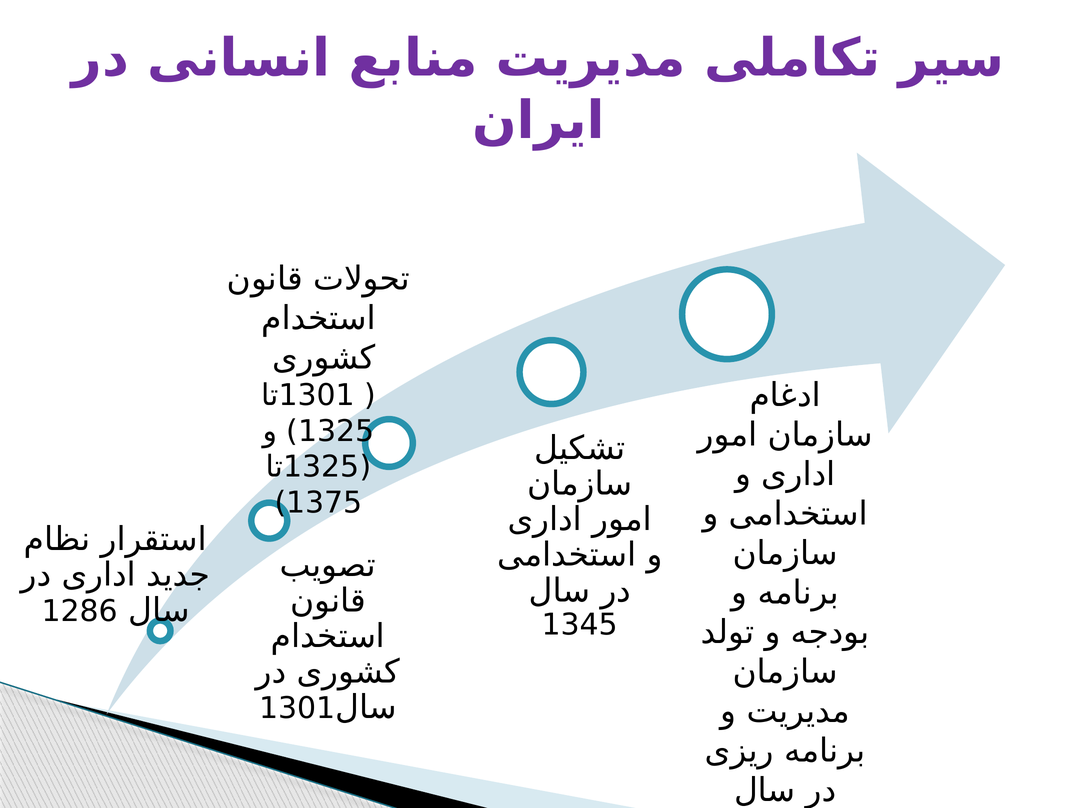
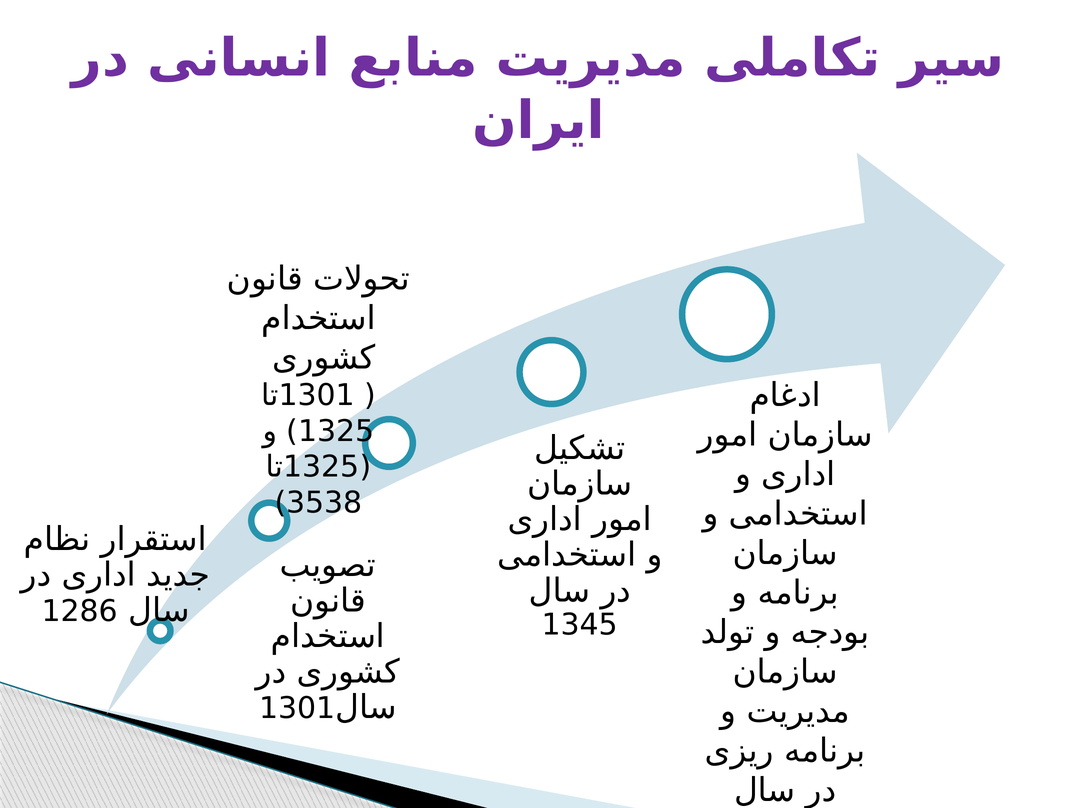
1375: 1375 -> 3538
